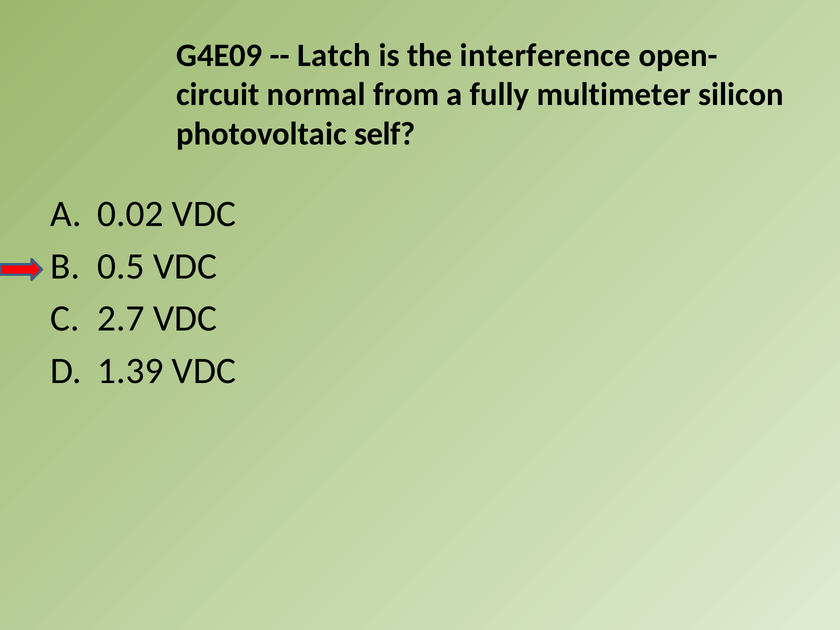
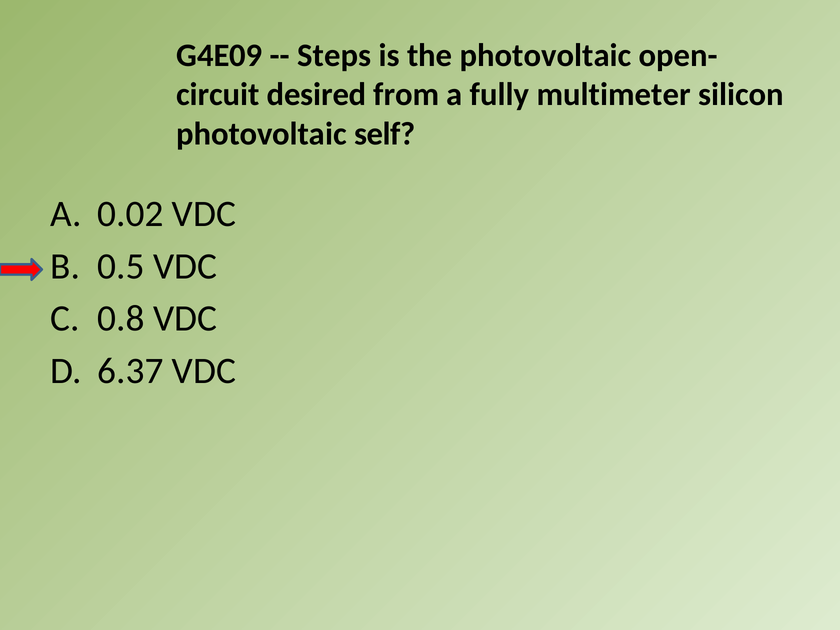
Latch: Latch -> Steps
the interference: interference -> photovoltaic
normal: normal -> desired
2.7: 2.7 -> 0.8
1.39: 1.39 -> 6.37
